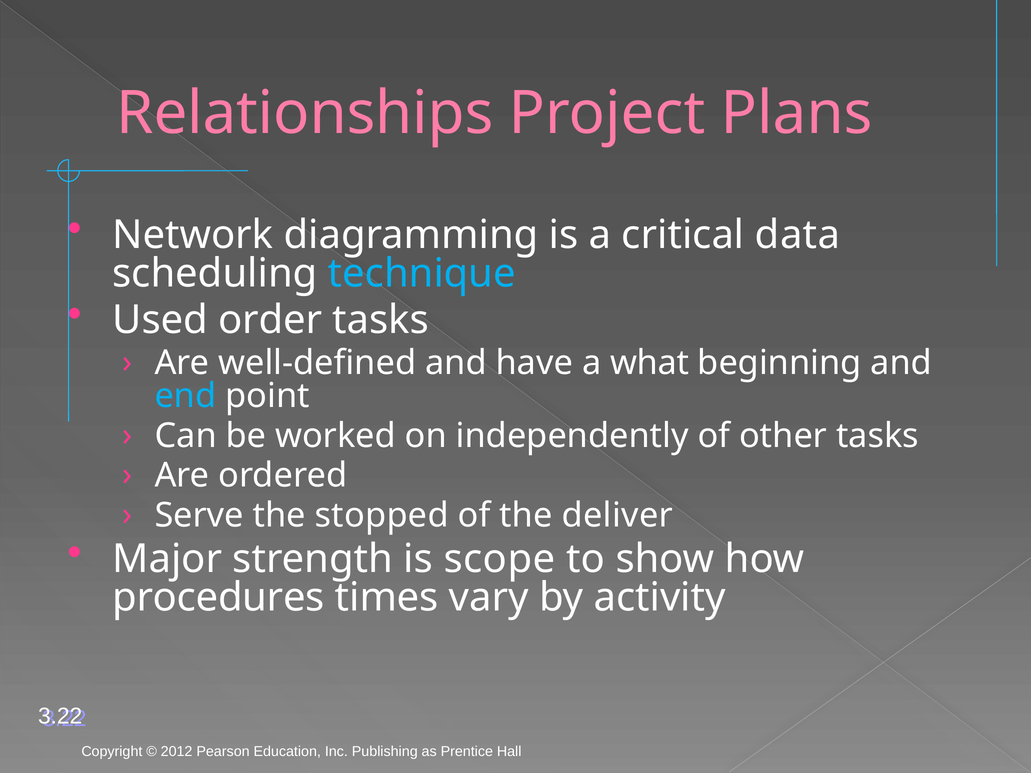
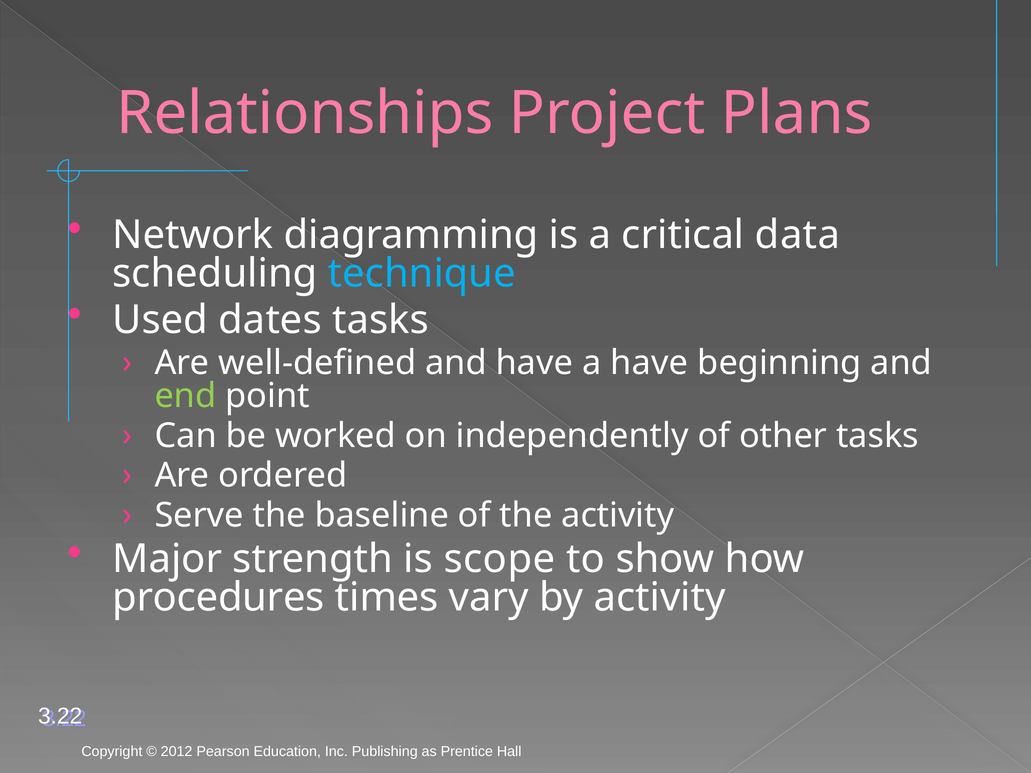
order: order -> dates
a what: what -> have
end colour: light blue -> light green
stopped: stopped -> baseline
the deliver: deliver -> activity
